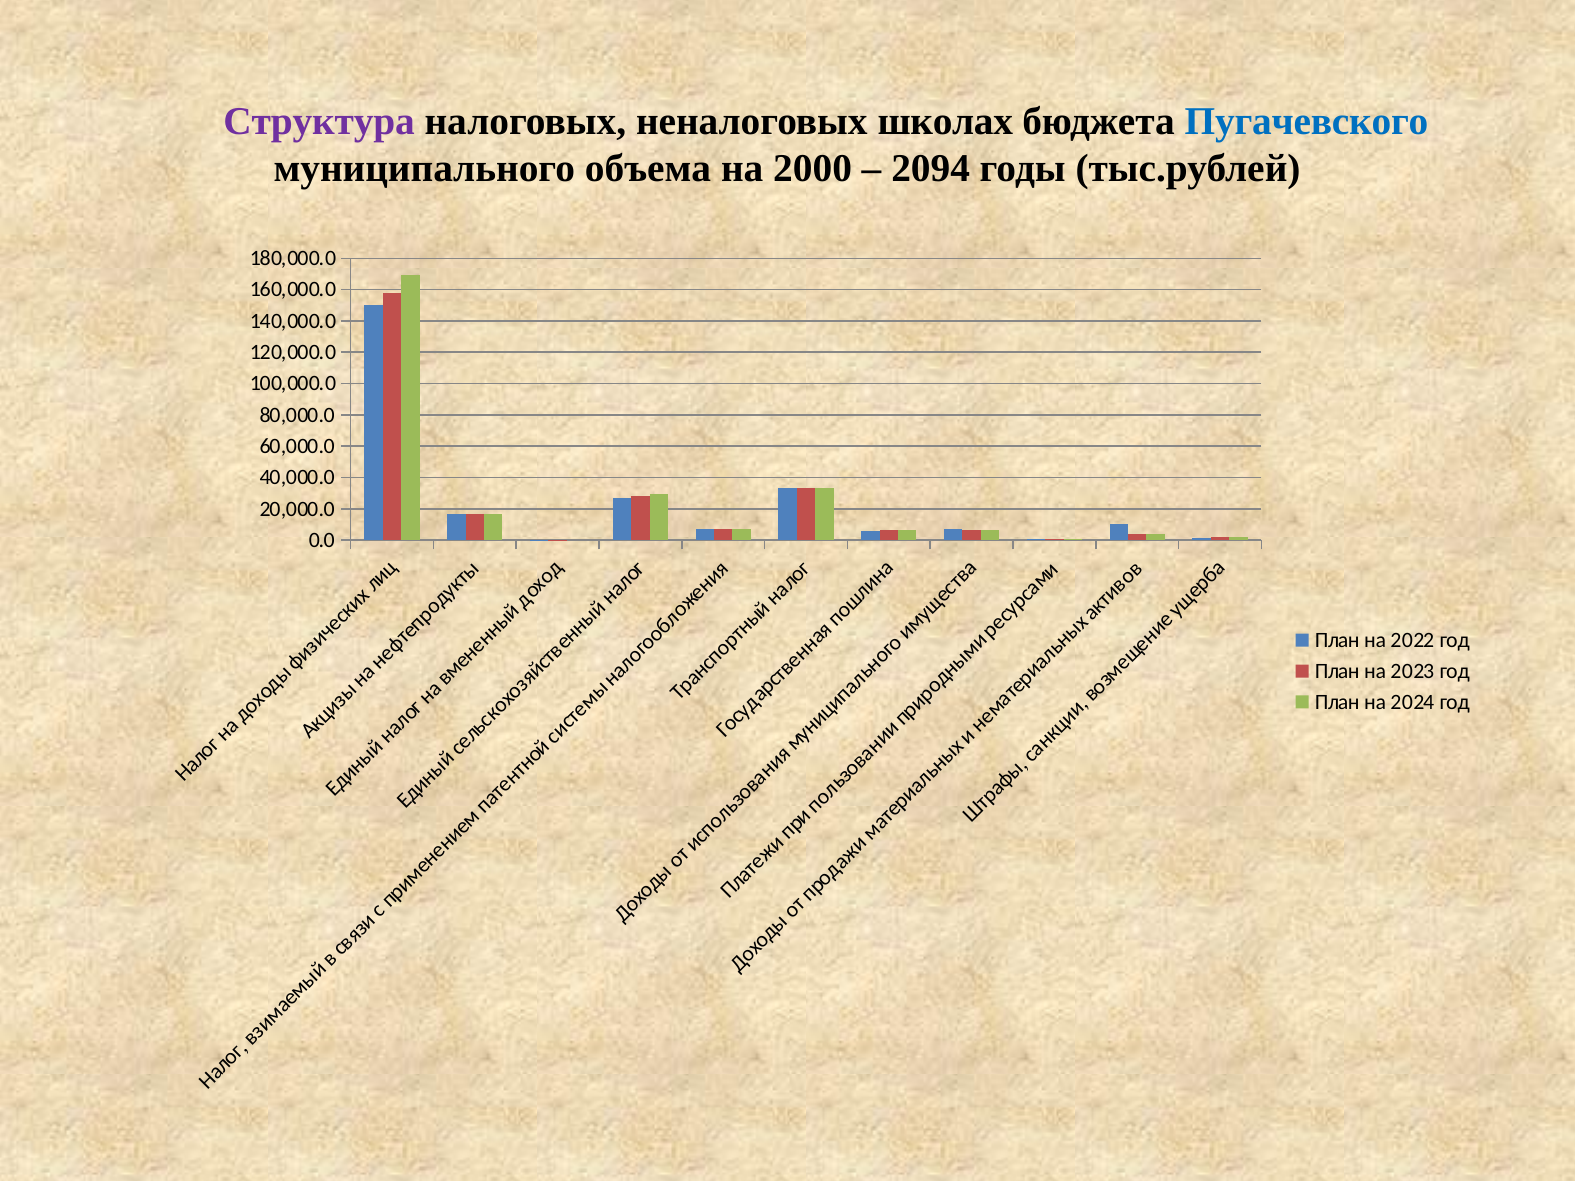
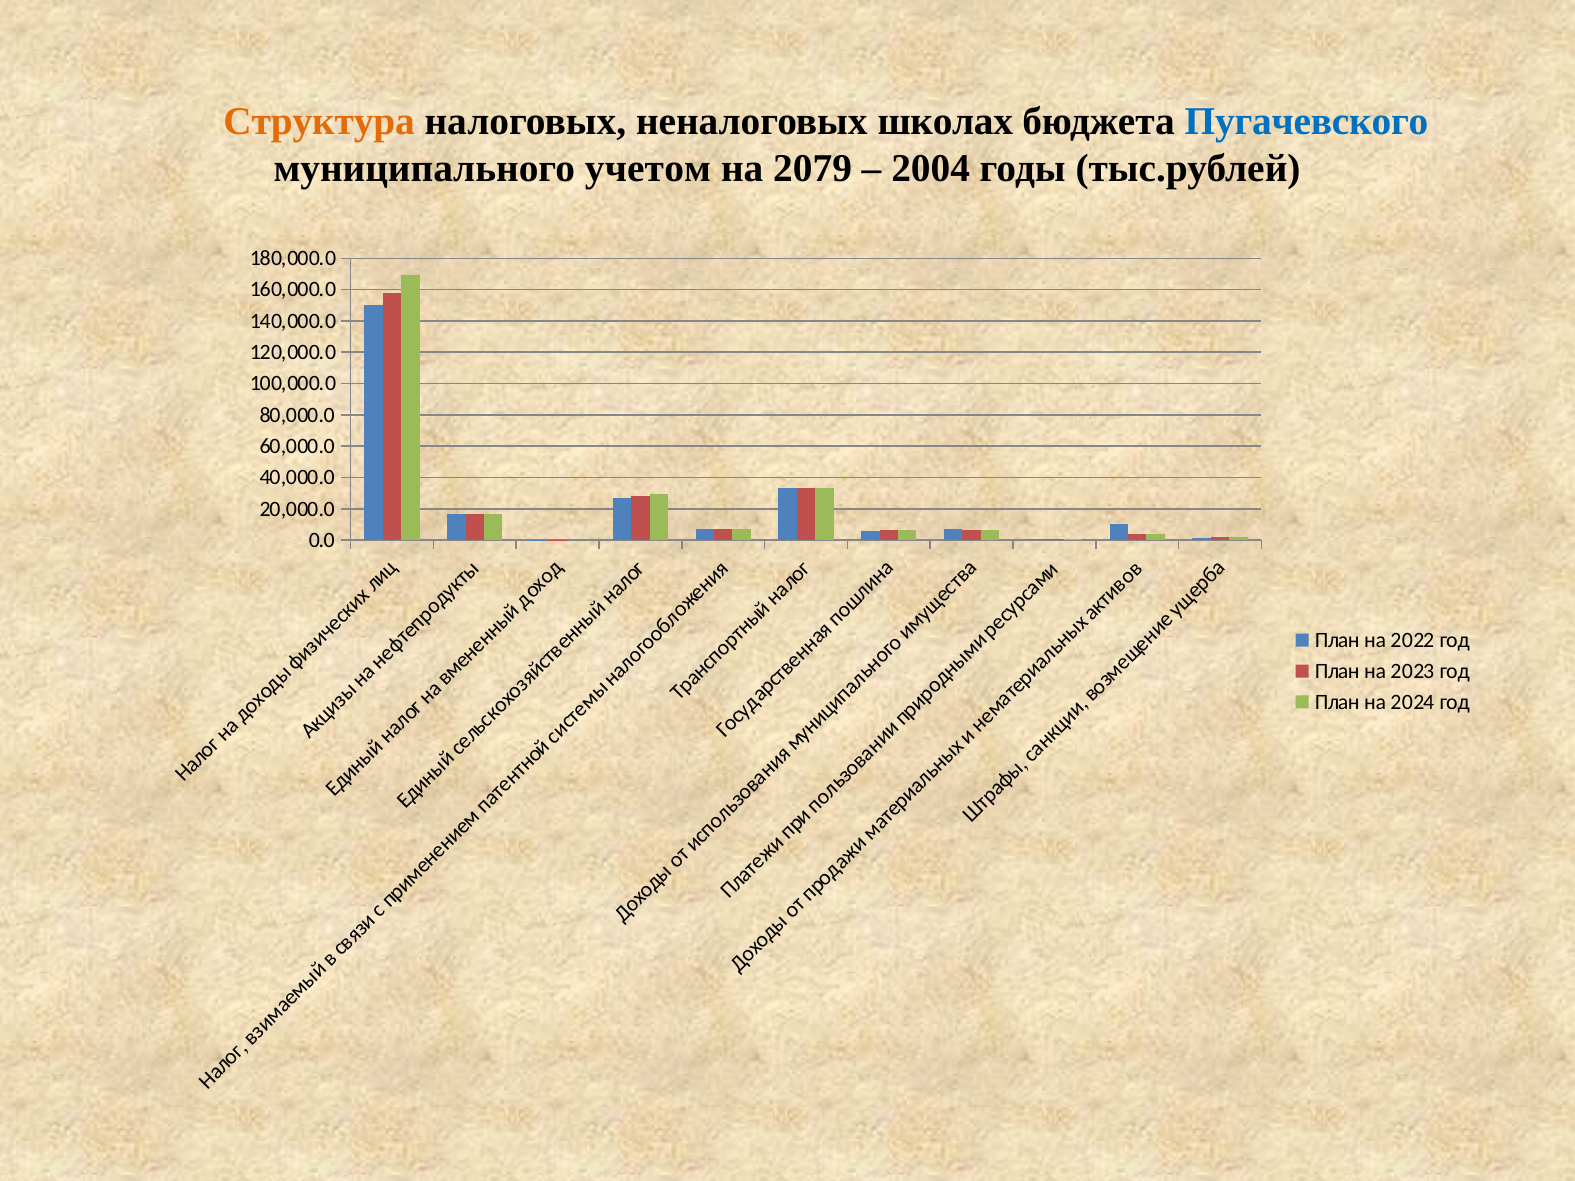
Структура colour: purple -> orange
объема: объема -> учетом
2000: 2000 -> 2079
2094: 2094 -> 2004
